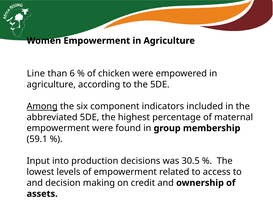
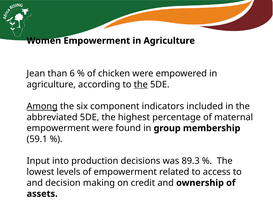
Line: Line -> Jean
the at (141, 84) underline: none -> present
30.5: 30.5 -> 89.3
